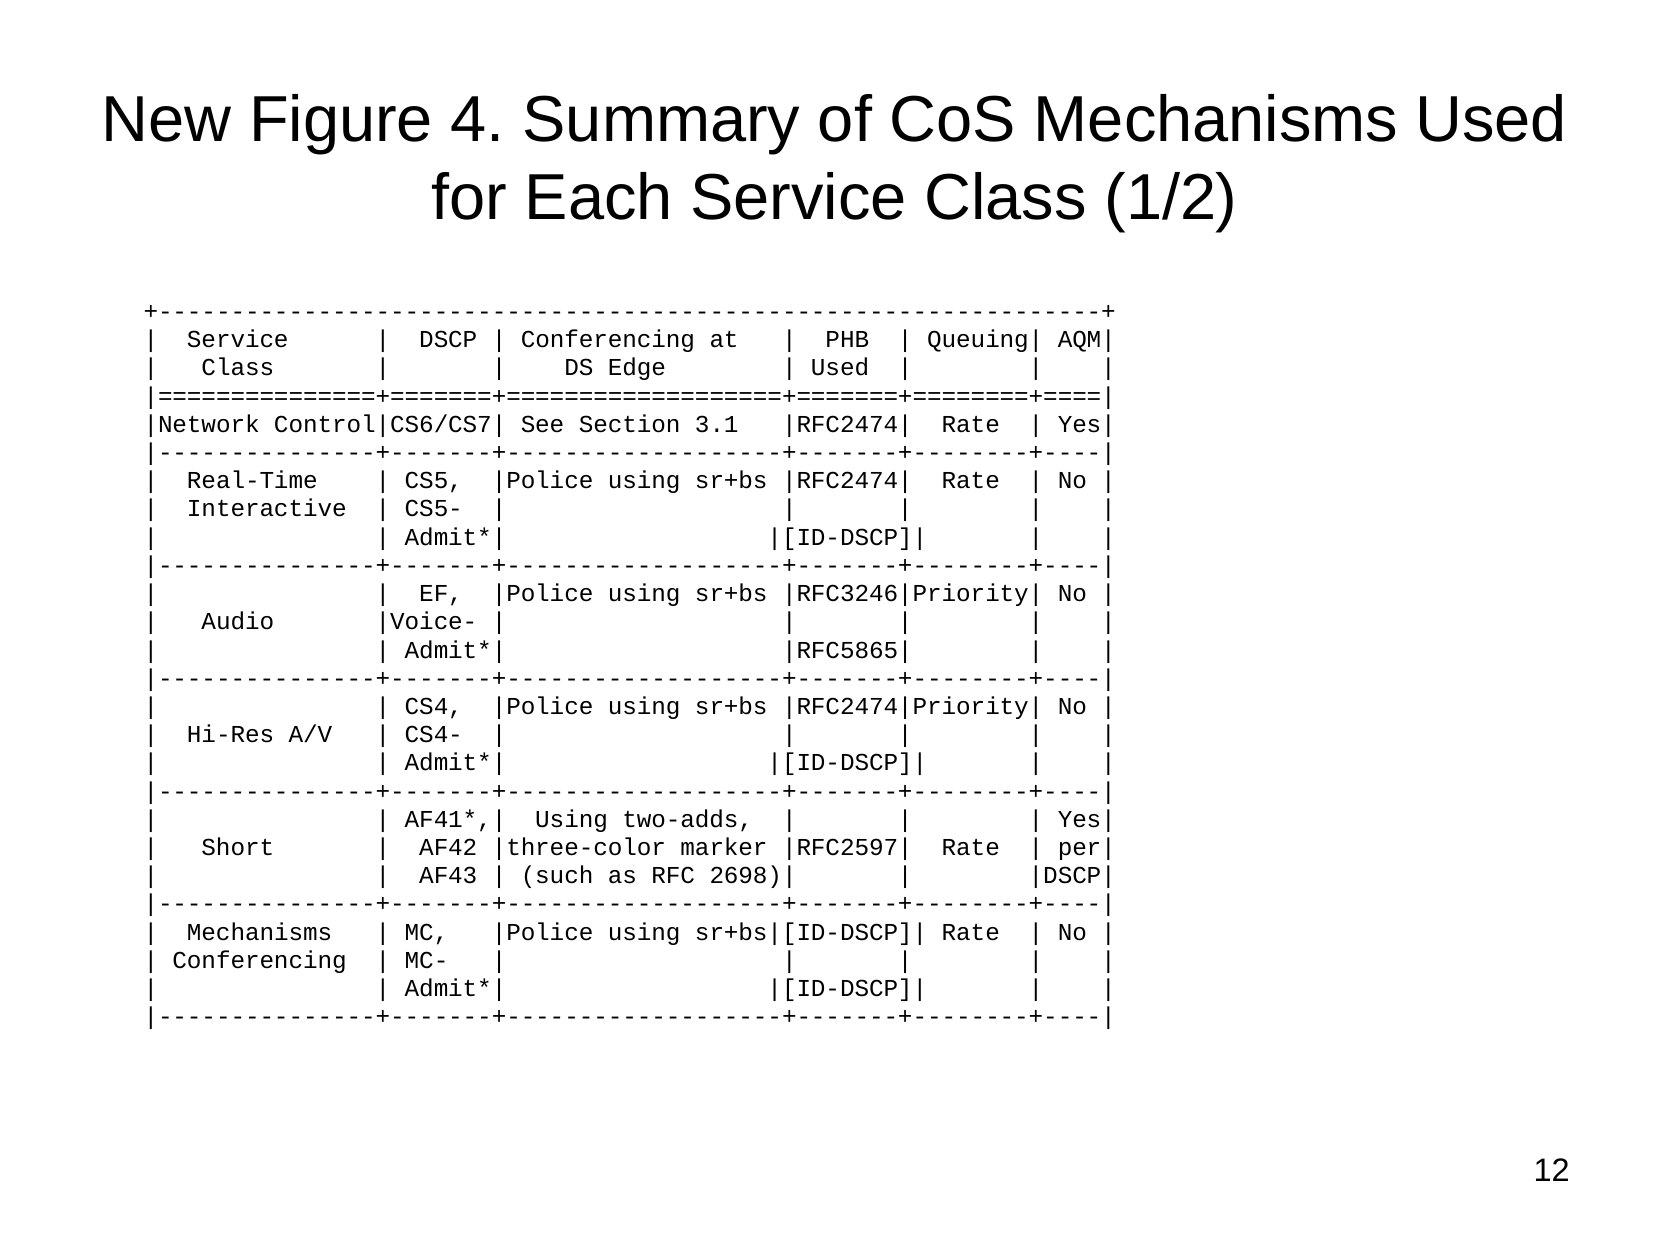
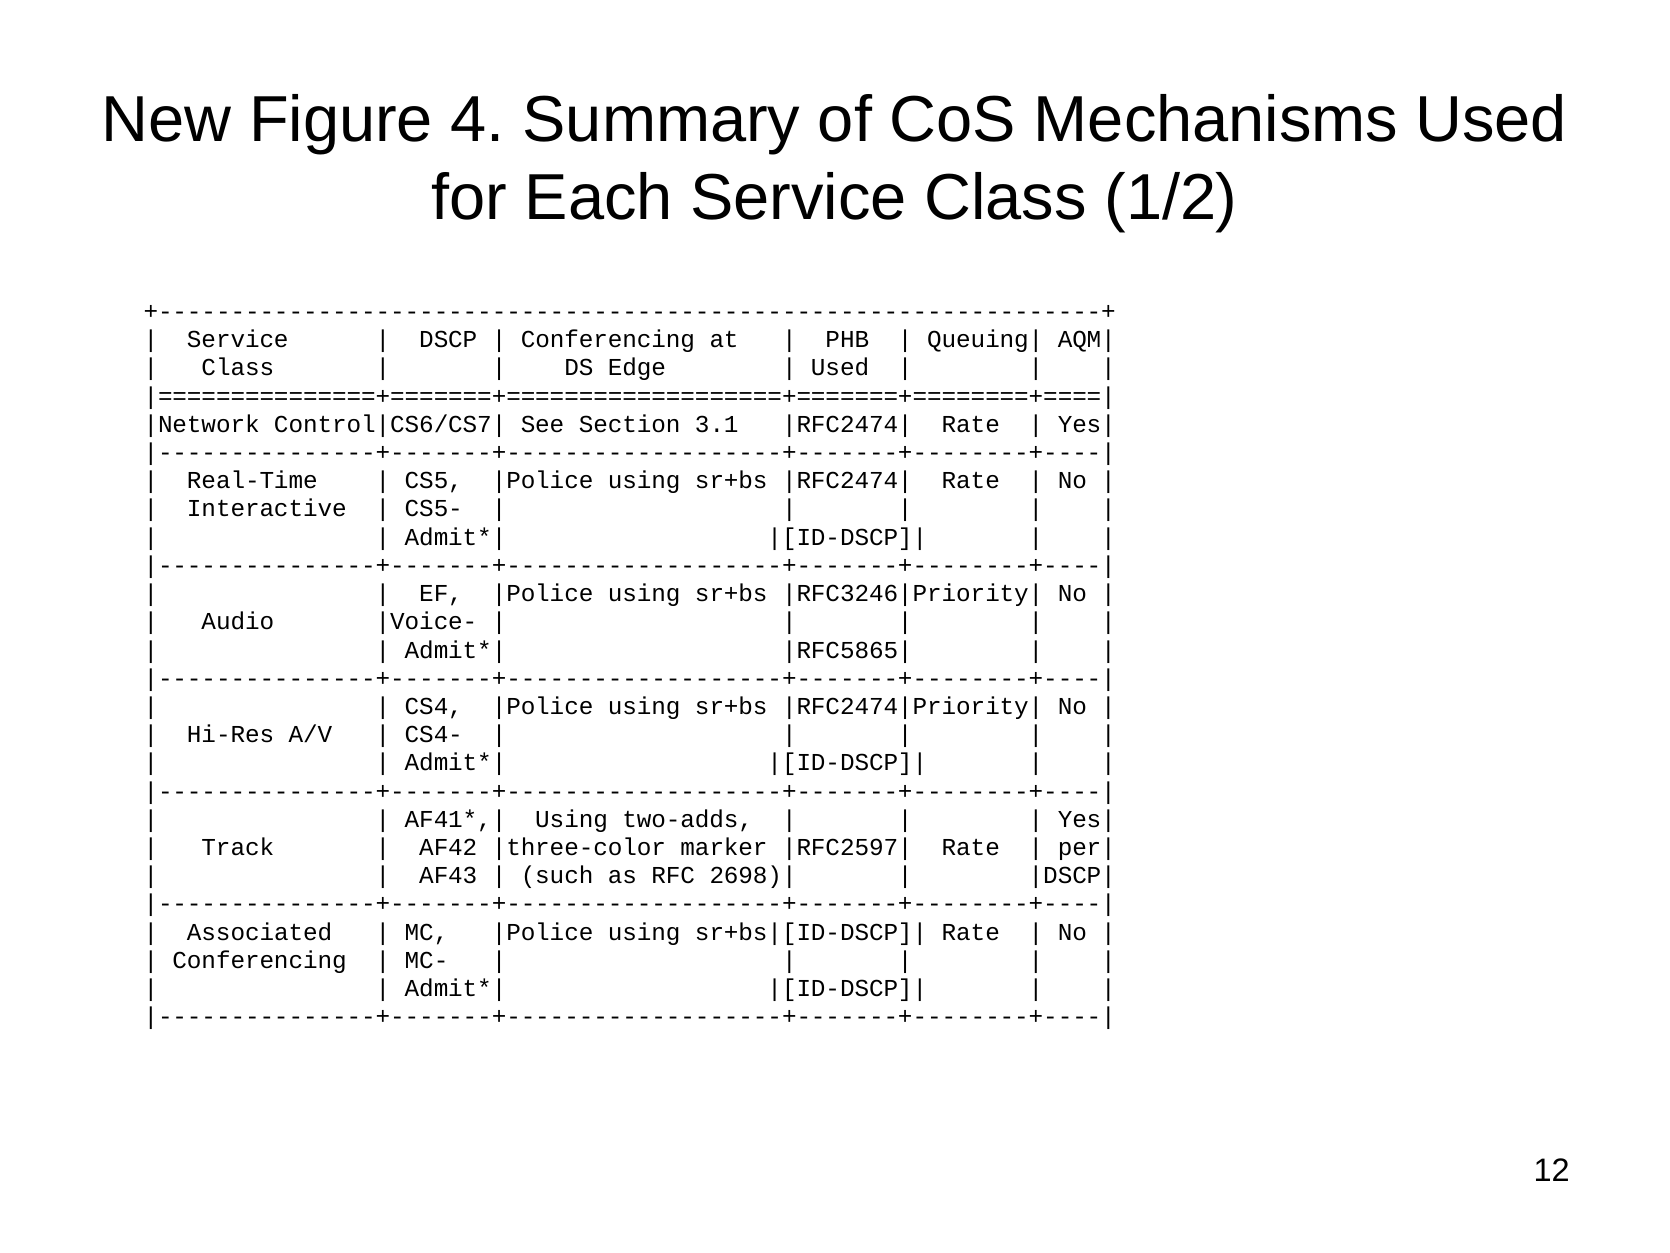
Short: Short -> Track
Mechanisms at (260, 932): Mechanisms -> Associated
